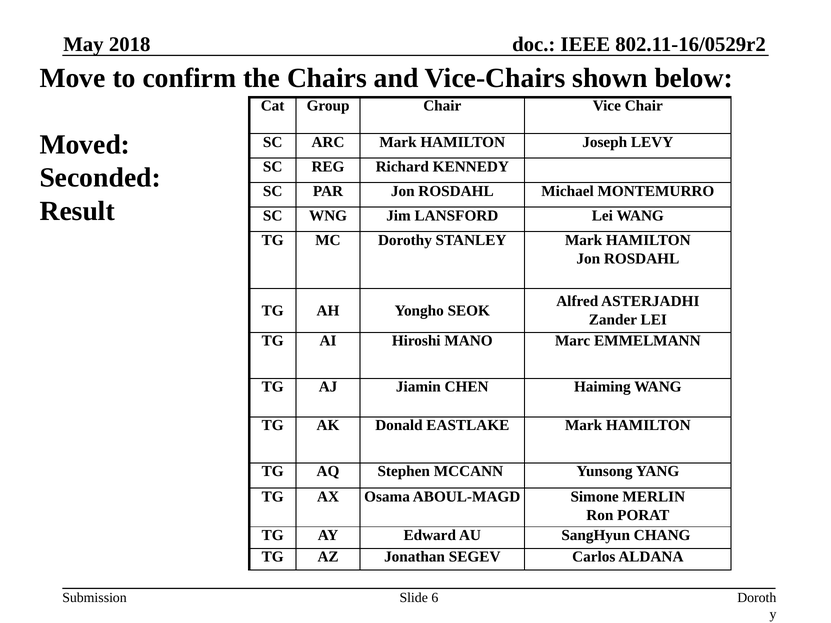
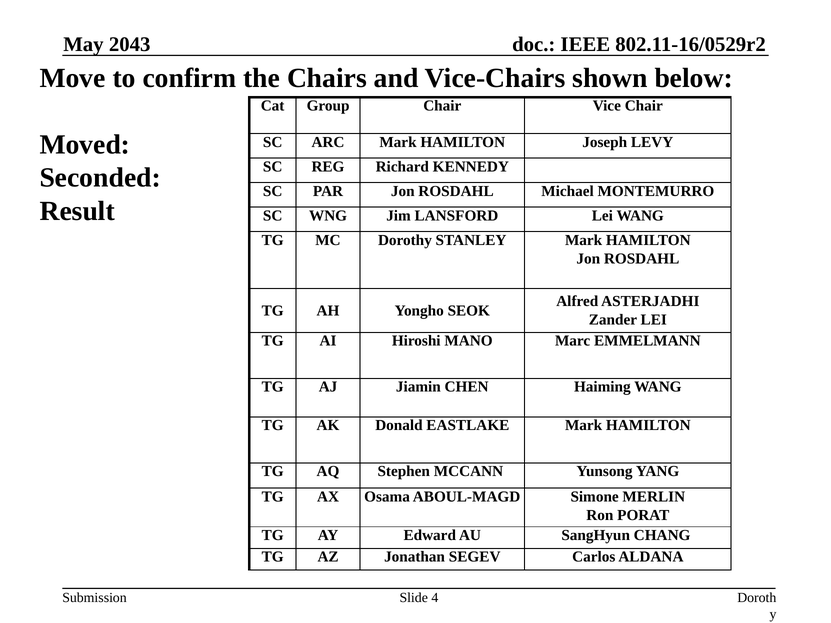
2018: 2018 -> 2043
6: 6 -> 4
